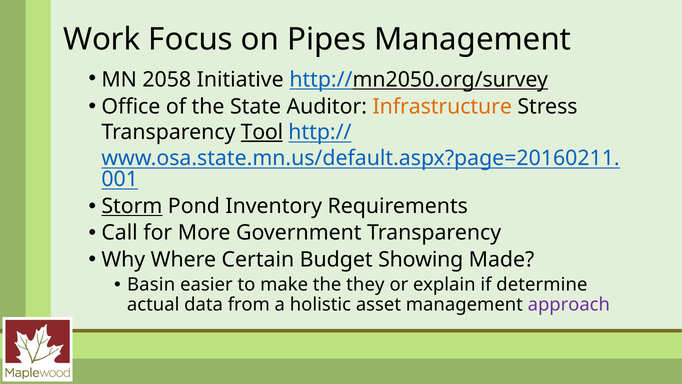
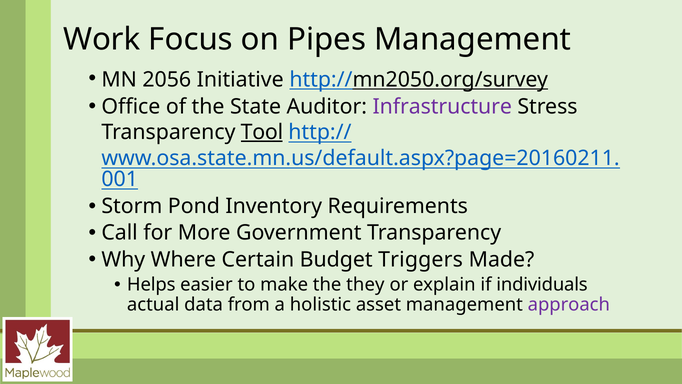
2058: 2058 -> 2056
Infrastructure colour: orange -> purple
Storm underline: present -> none
Showing: Showing -> Triggers
Basin: Basin -> Helps
determine: determine -> individuals
